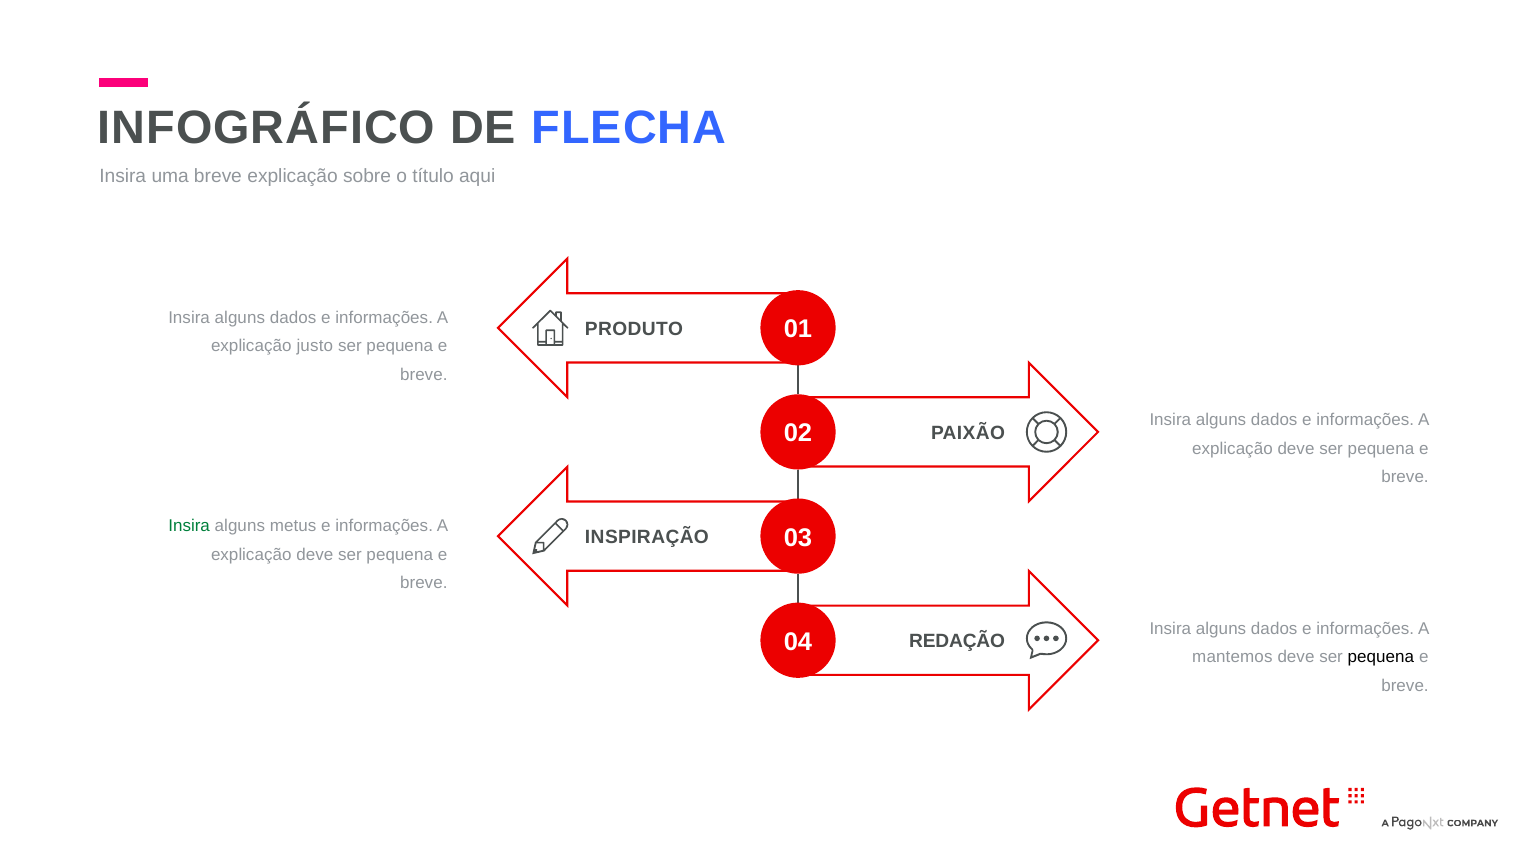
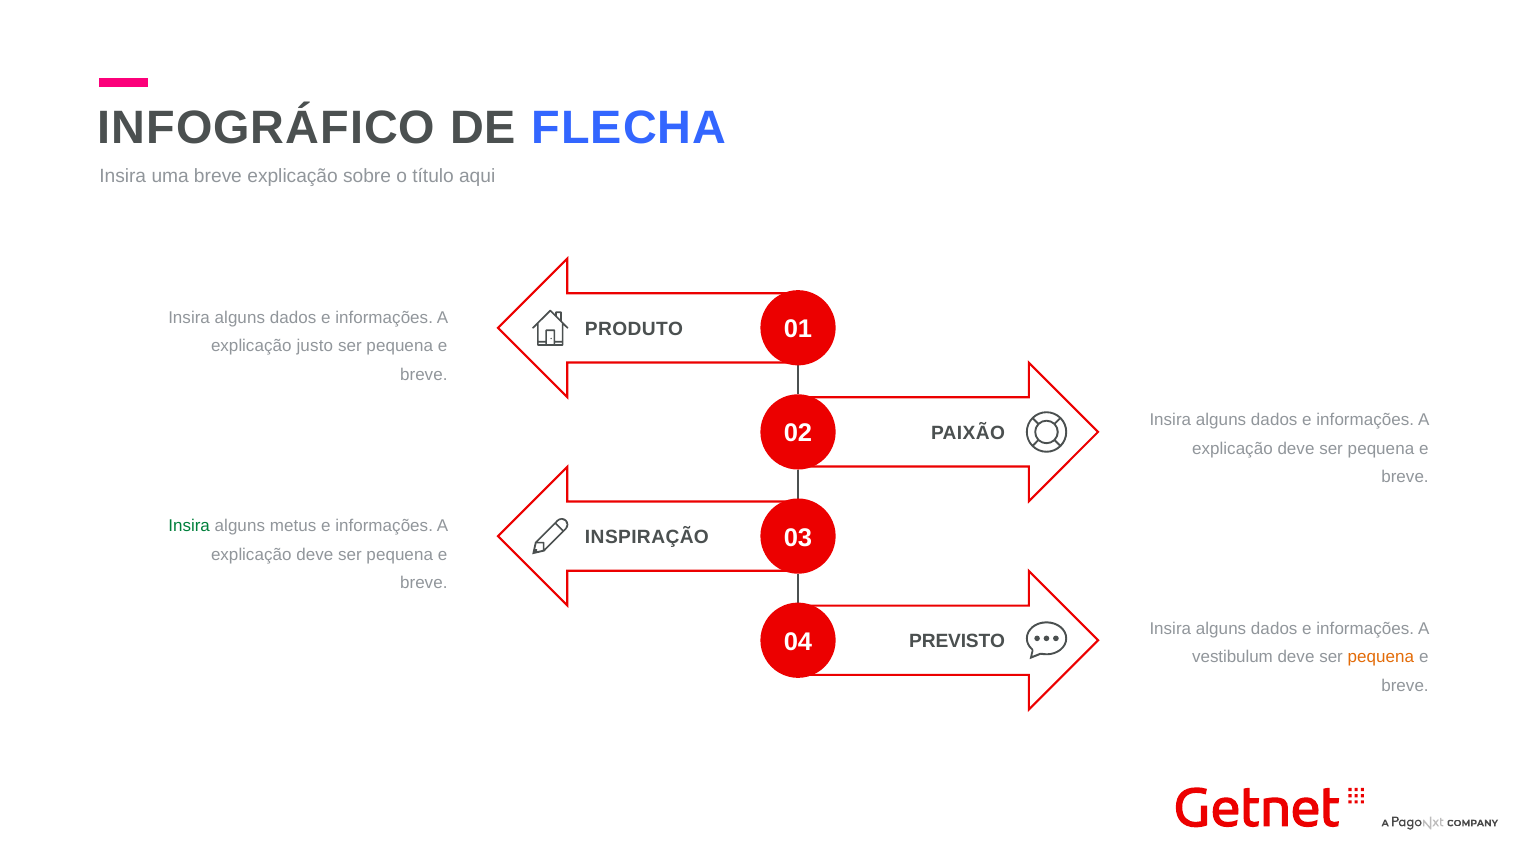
REDAÇÃO: REDAÇÃO -> PREVISTO
mantemos: mantemos -> vestibulum
pequena at (1381, 657) colour: black -> orange
